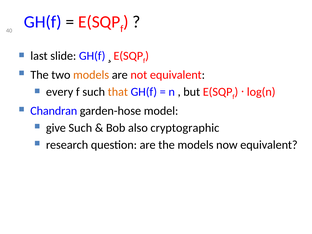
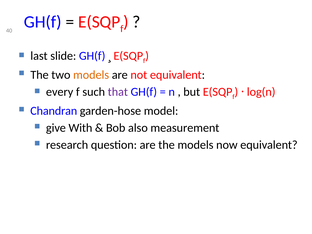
that colour: orange -> purple
give Such: Such -> With
cryptographic: cryptographic -> measurement
